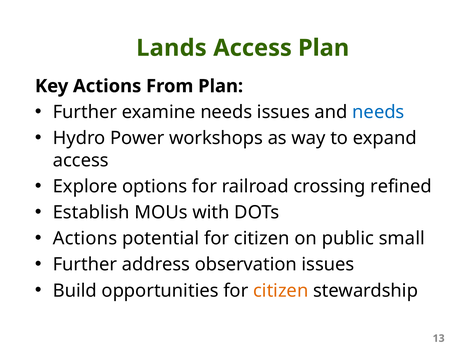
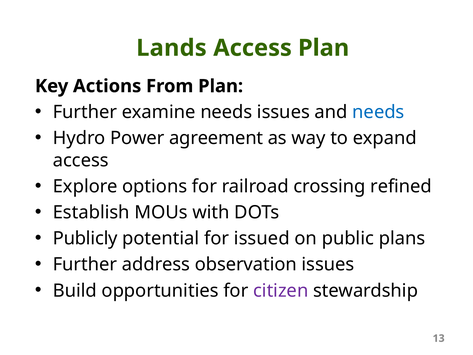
workshops: workshops -> agreement
Actions at (85, 238): Actions -> Publicly
potential for citizen: citizen -> issued
small: small -> plans
citizen at (281, 290) colour: orange -> purple
